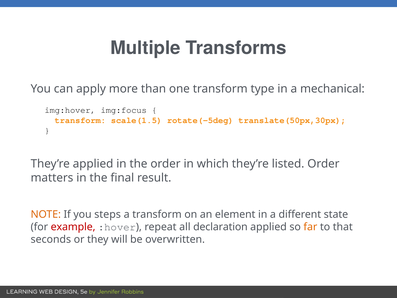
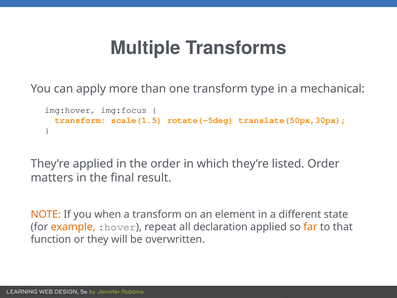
steps: steps -> when
example colour: red -> orange
seconds: seconds -> function
